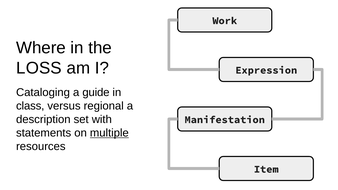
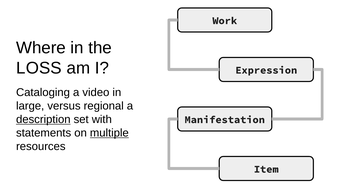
guide: guide -> video
class: class -> large
description underline: none -> present
